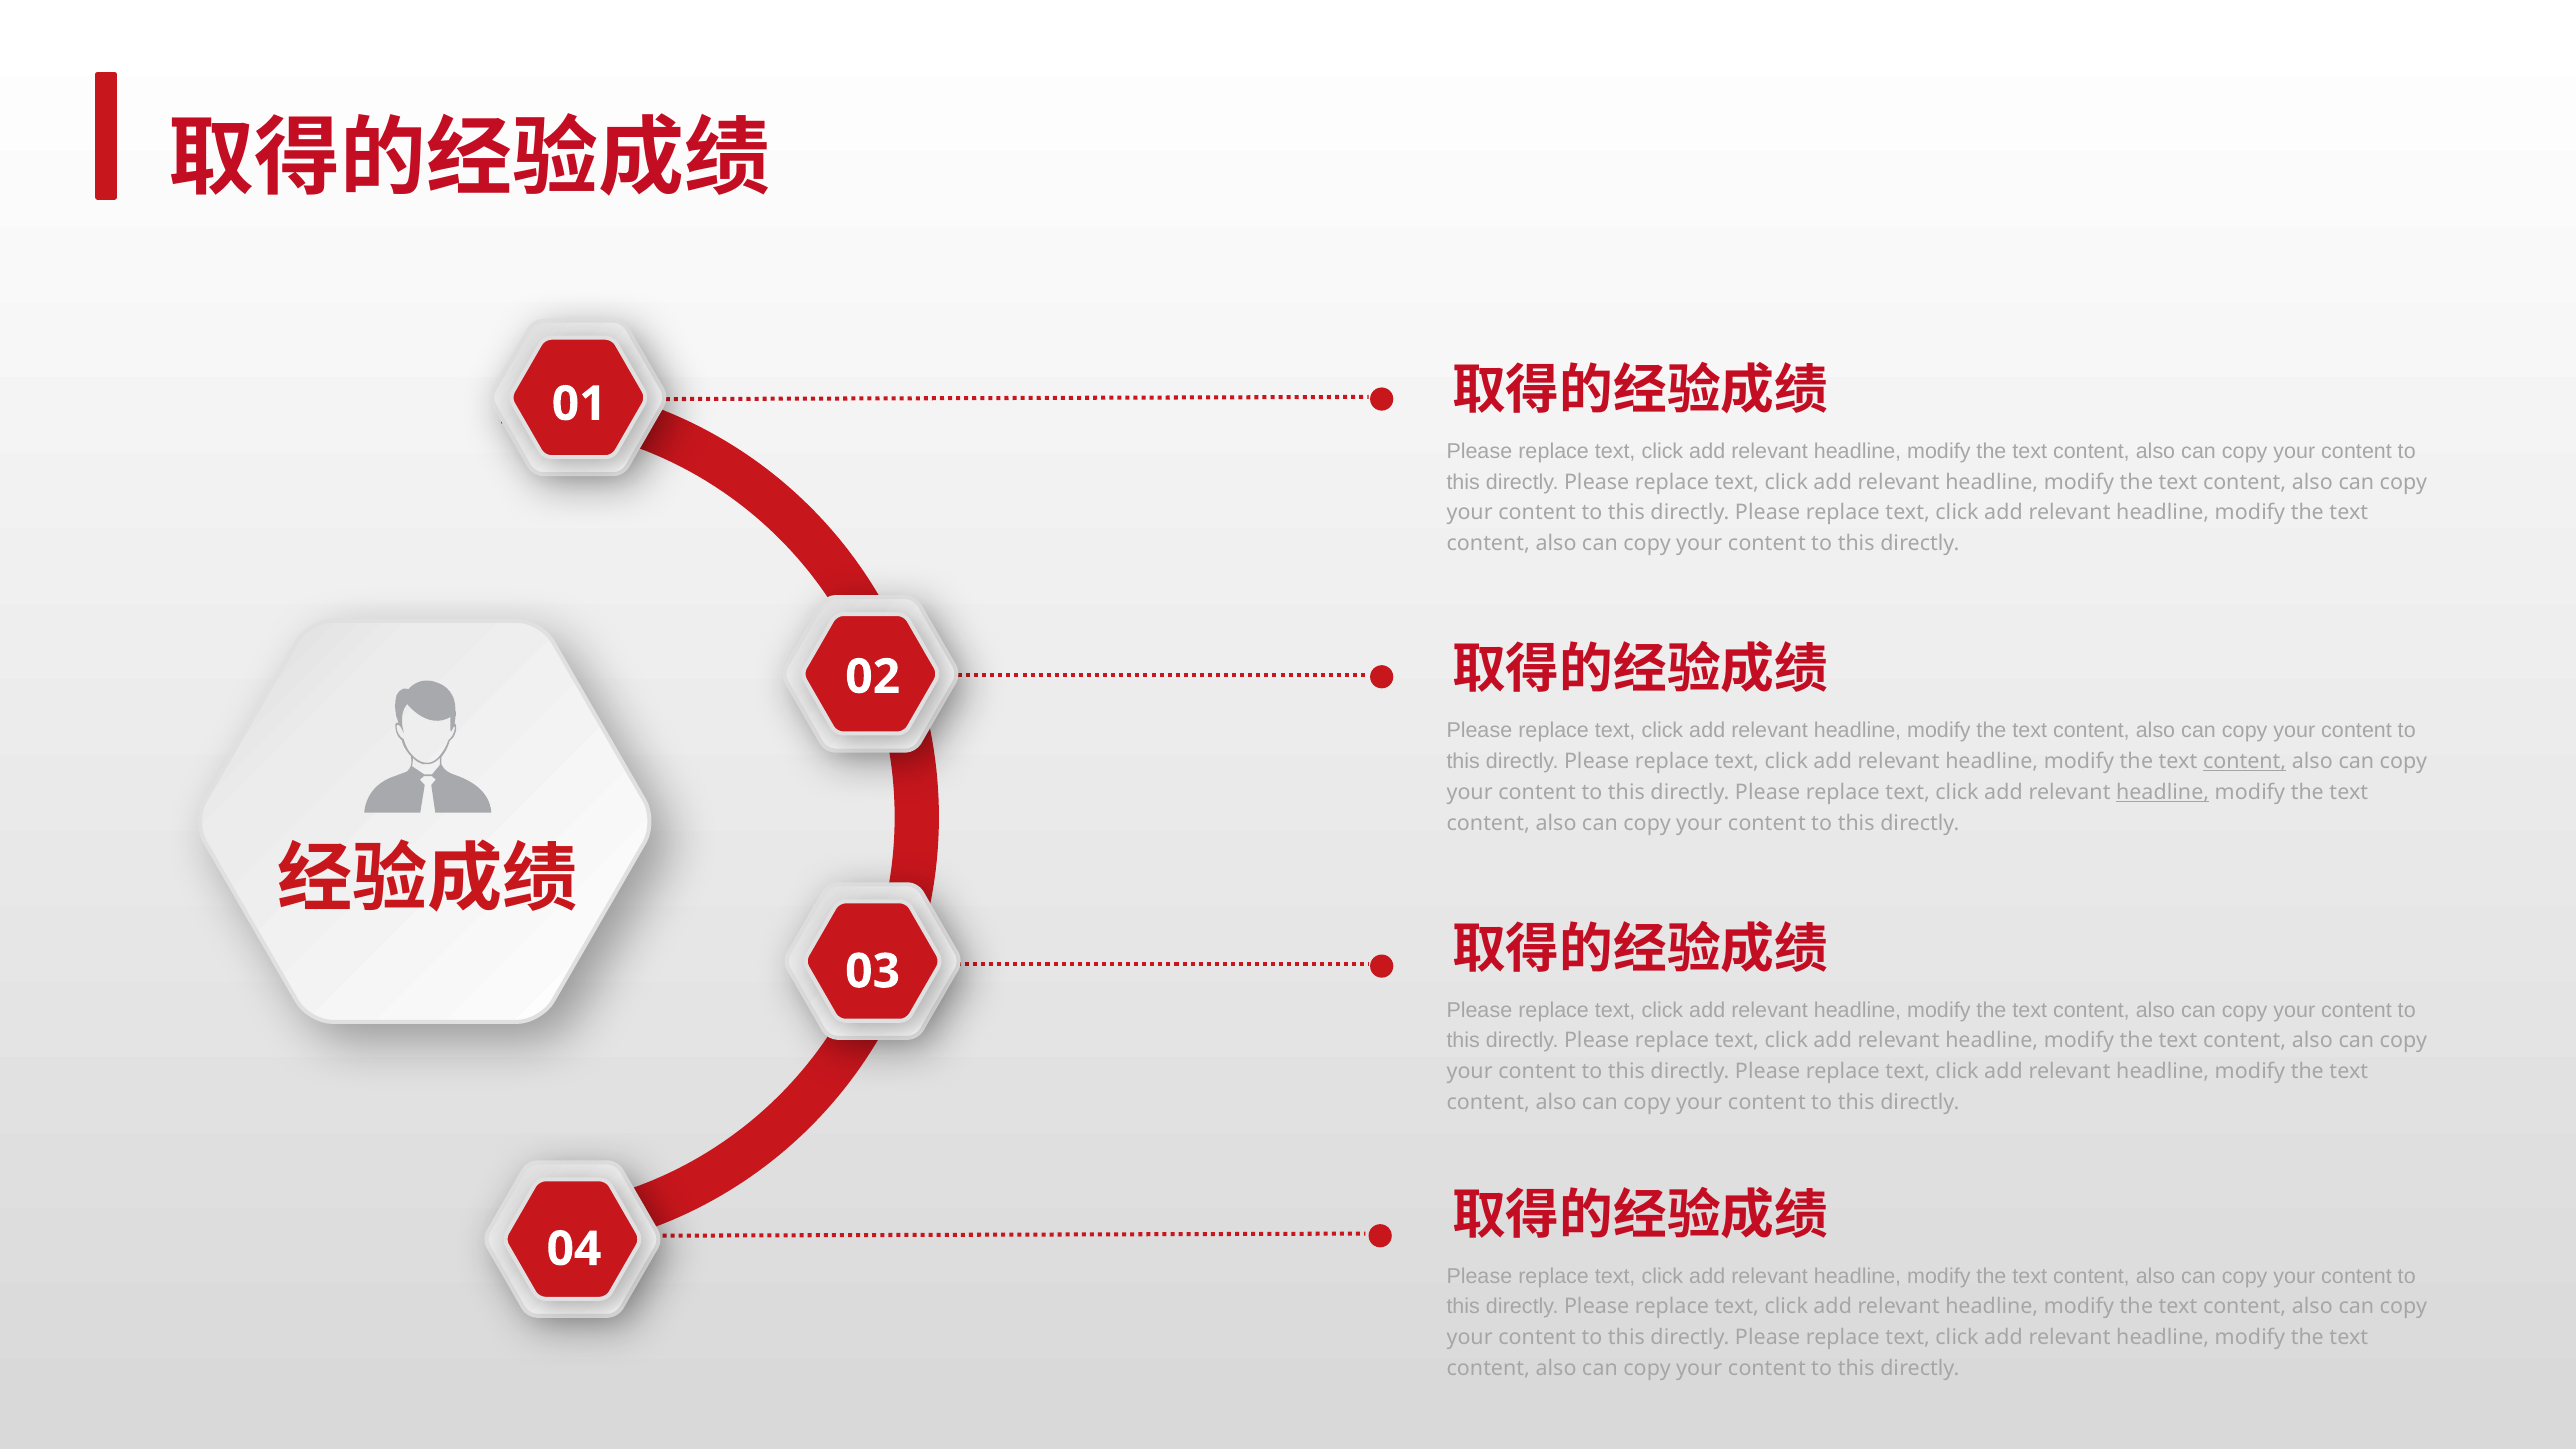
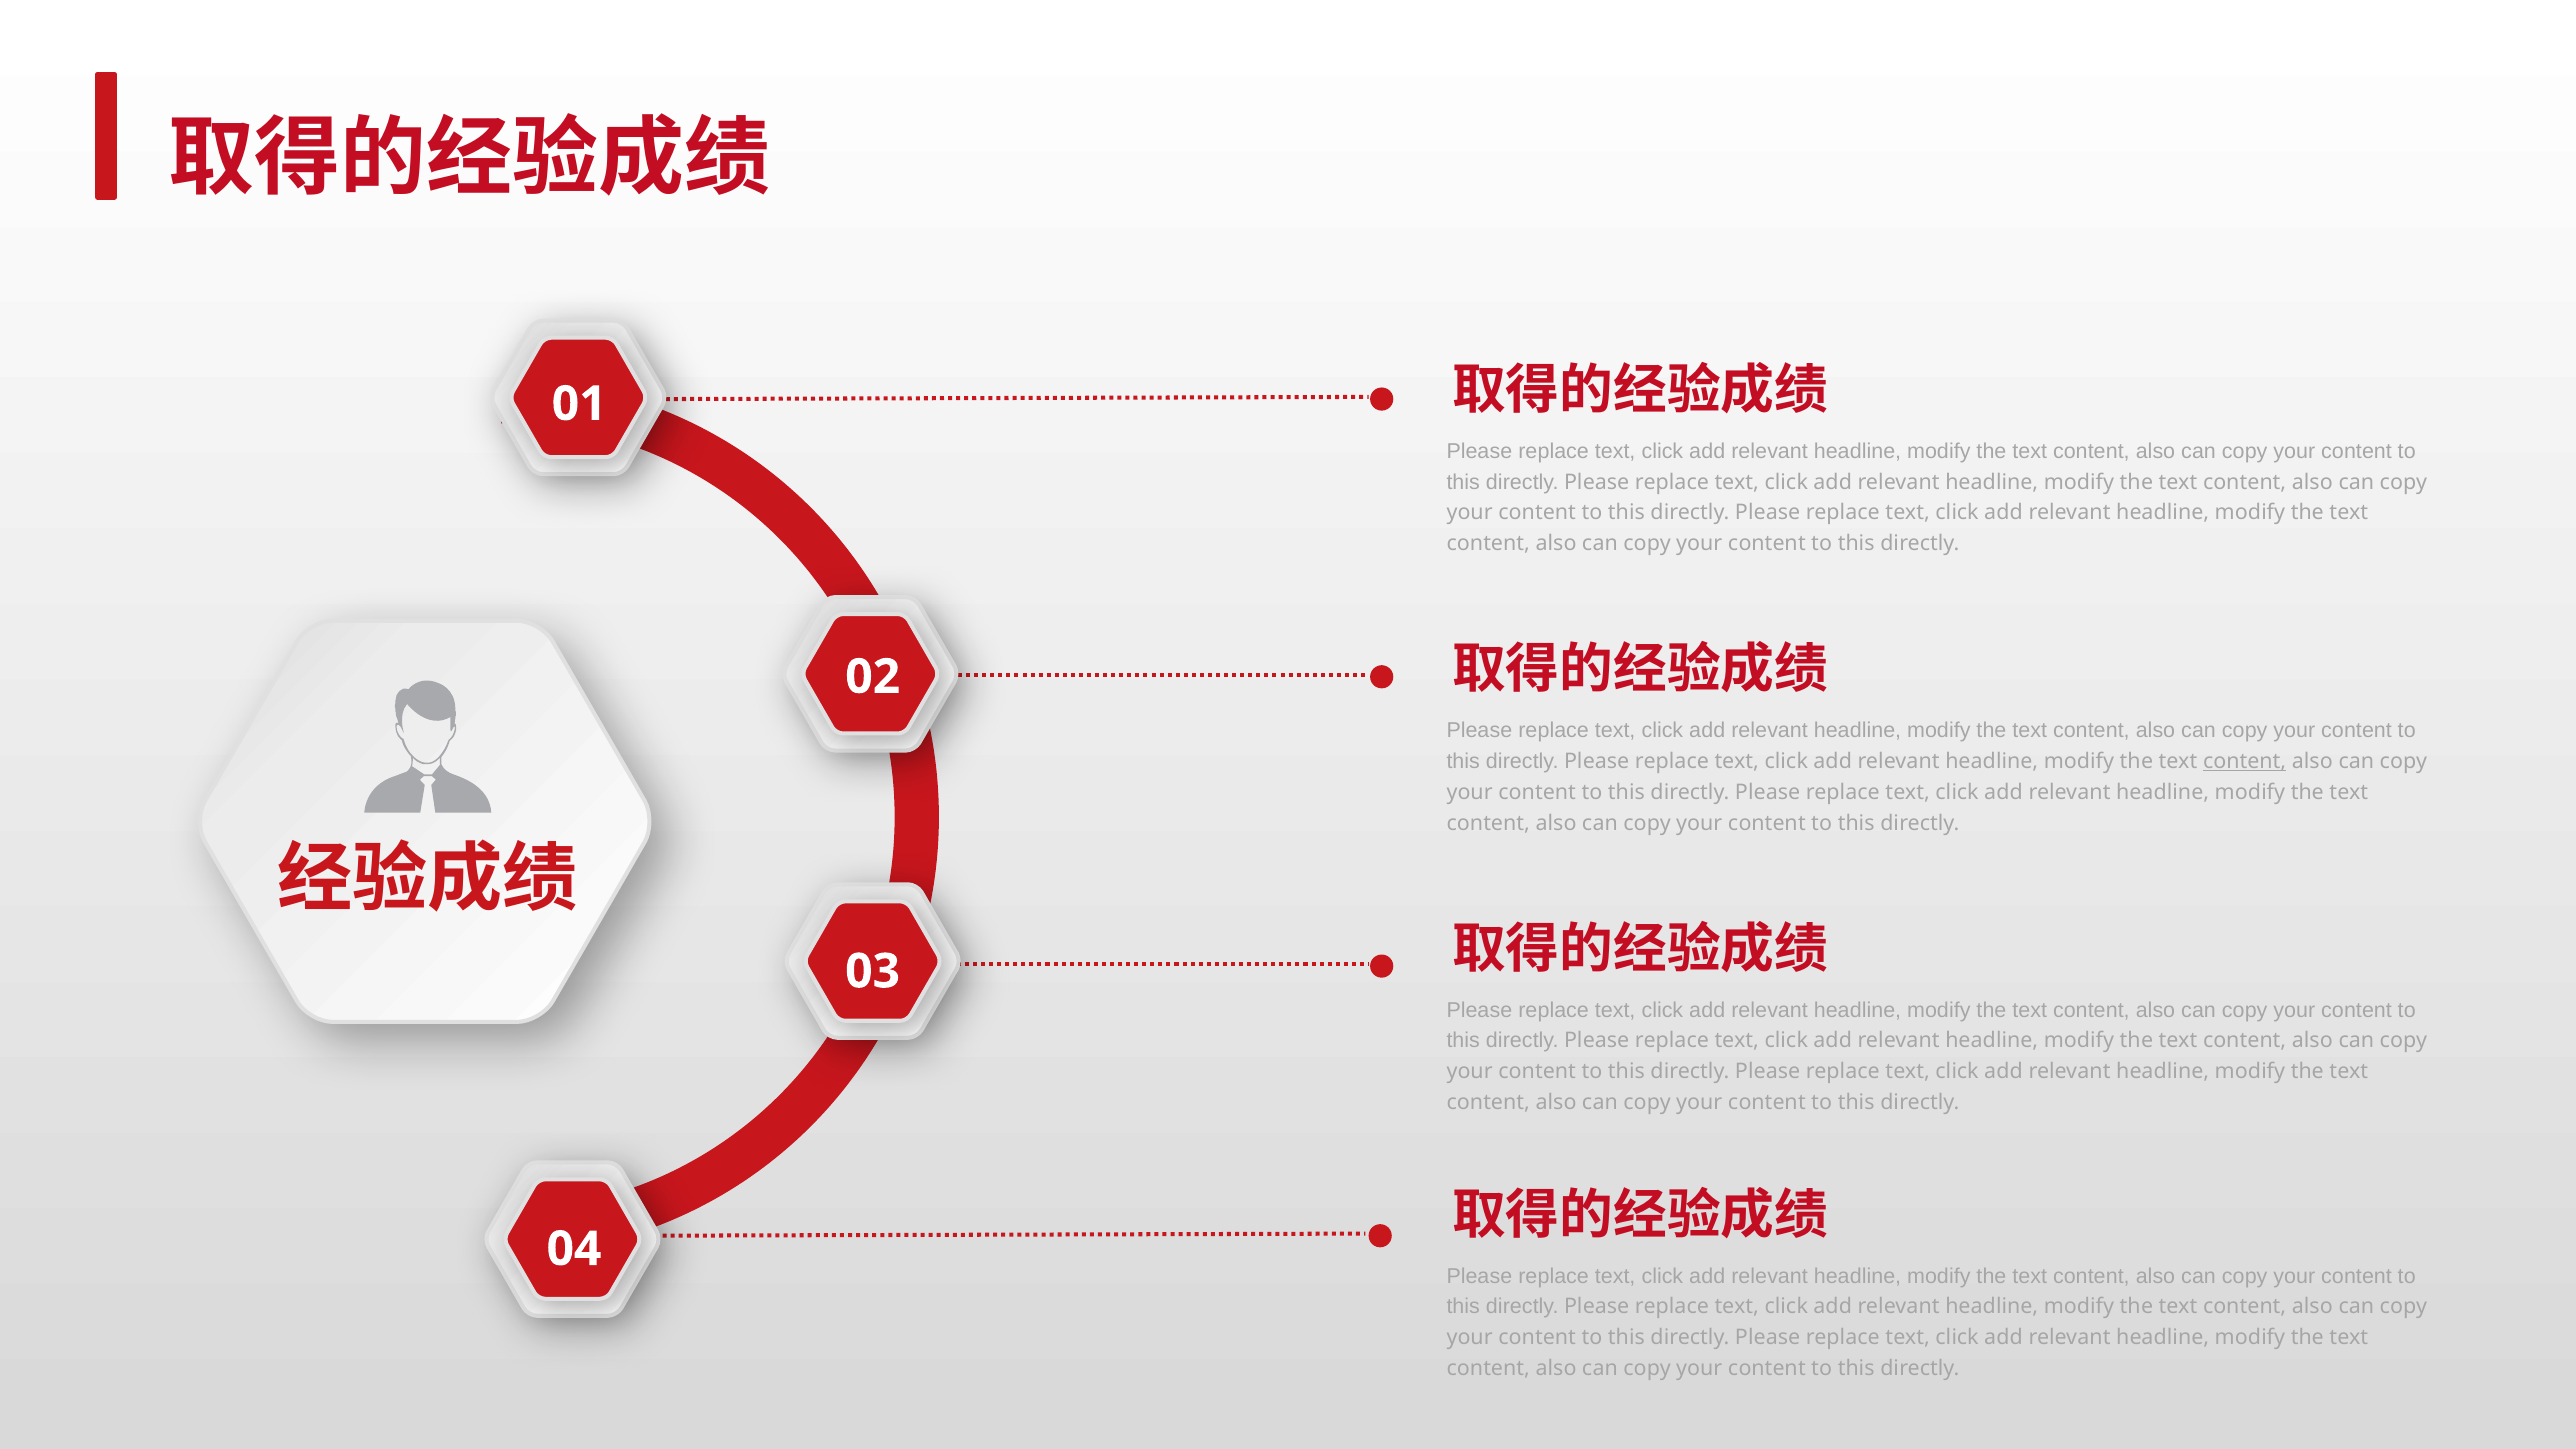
headline at (2163, 792) underline: present -> none
